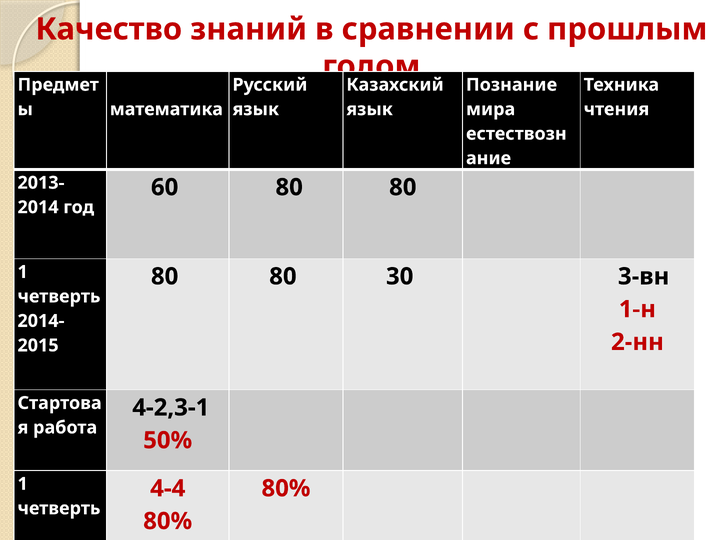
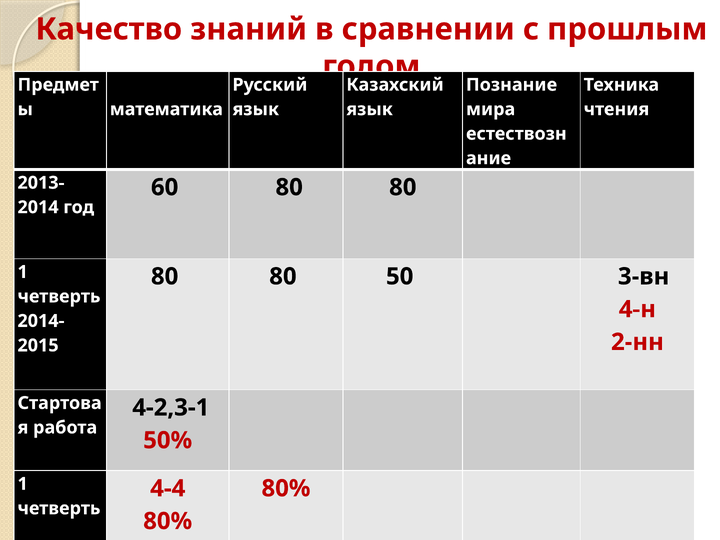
30: 30 -> 50
1-н: 1-н -> 4-н
